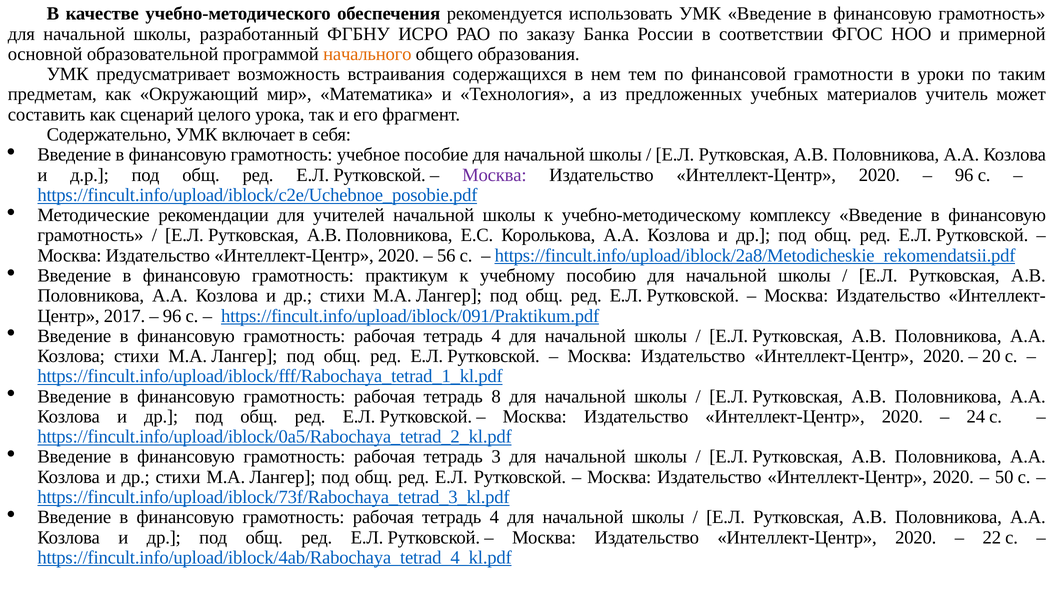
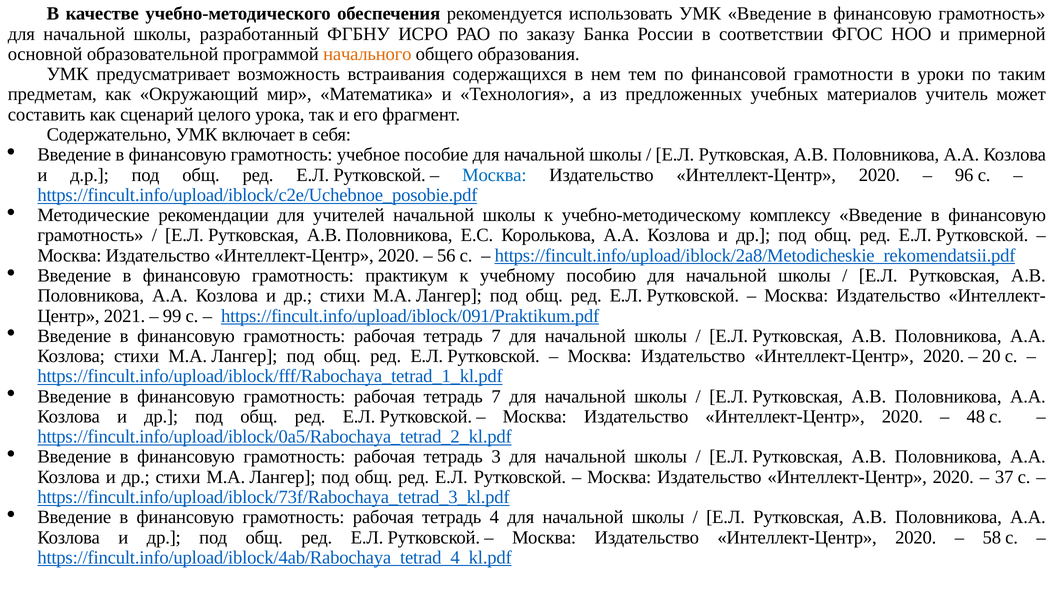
Москва at (494, 175) colour: purple -> blue
2017: 2017 -> 2021
96 at (172, 316): 96 -> 99
4 at (496, 336): 4 -> 7
8 at (496, 397): 8 -> 7
24: 24 -> 48
50: 50 -> 37
22: 22 -> 58
